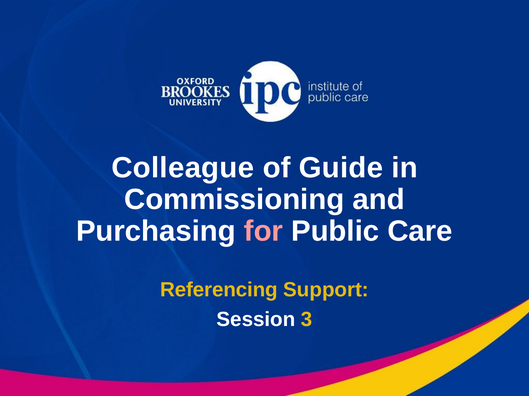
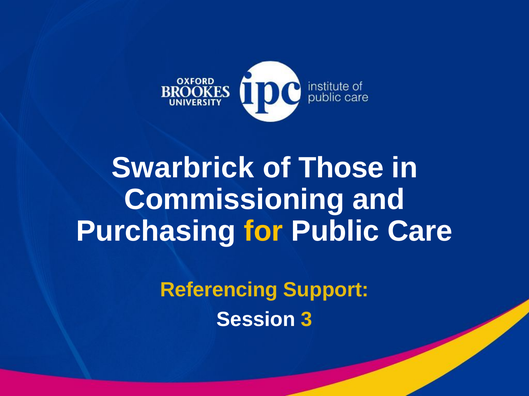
Colleague: Colleague -> Swarbrick
Guide: Guide -> Those
for colour: pink -> yellow
